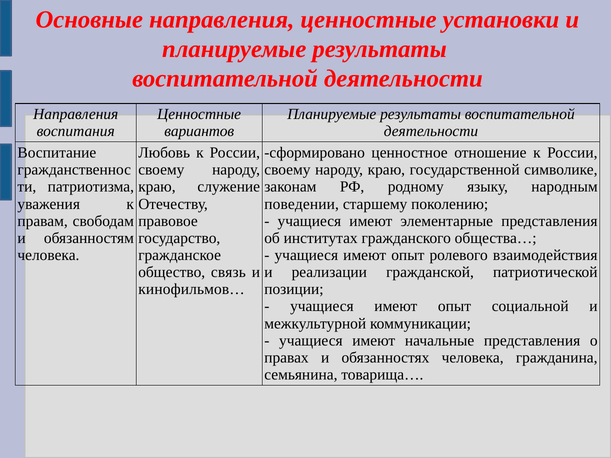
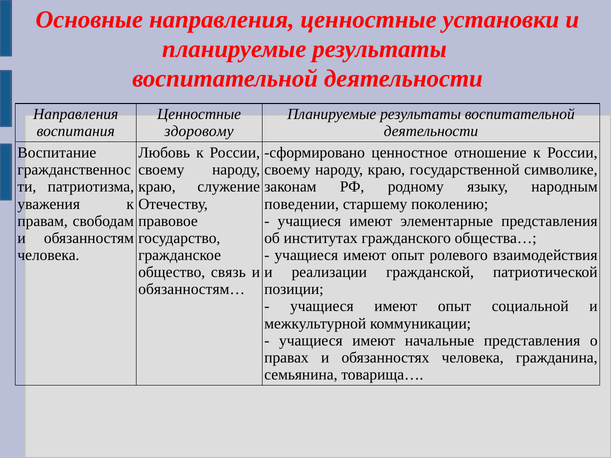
вариантов: вариантов -> здоровому
кинофильмов…: кинофильмов… -> обязанностям…
